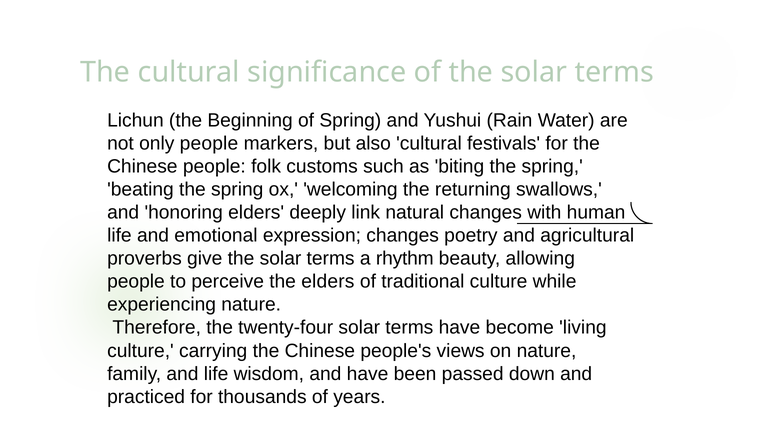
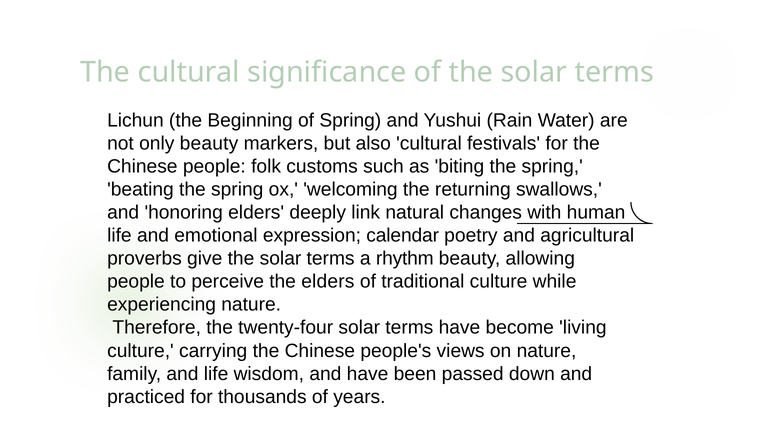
only people: people -> beauty
expression changes: changes -> calendar
